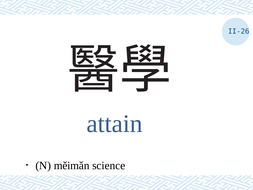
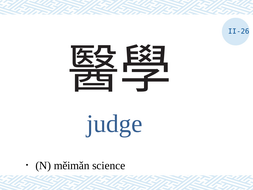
attain: attain -> judge
